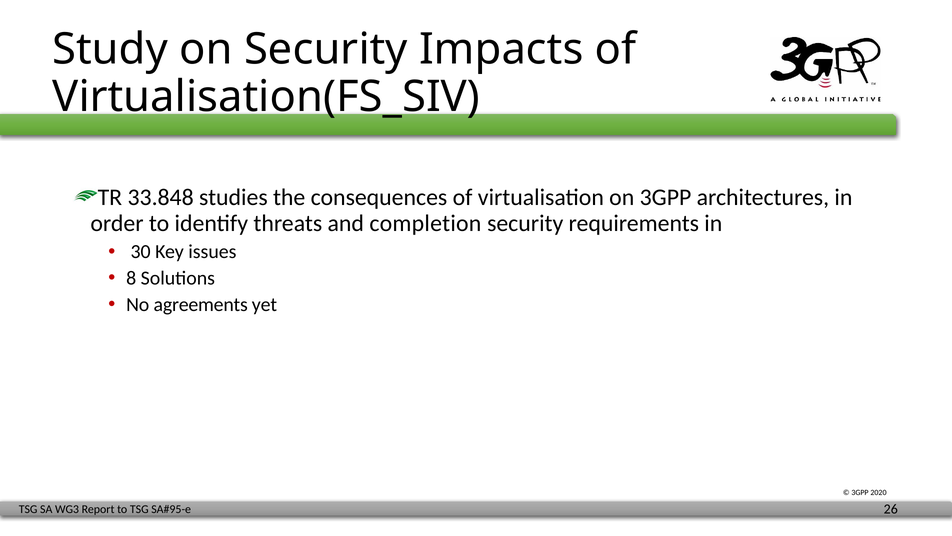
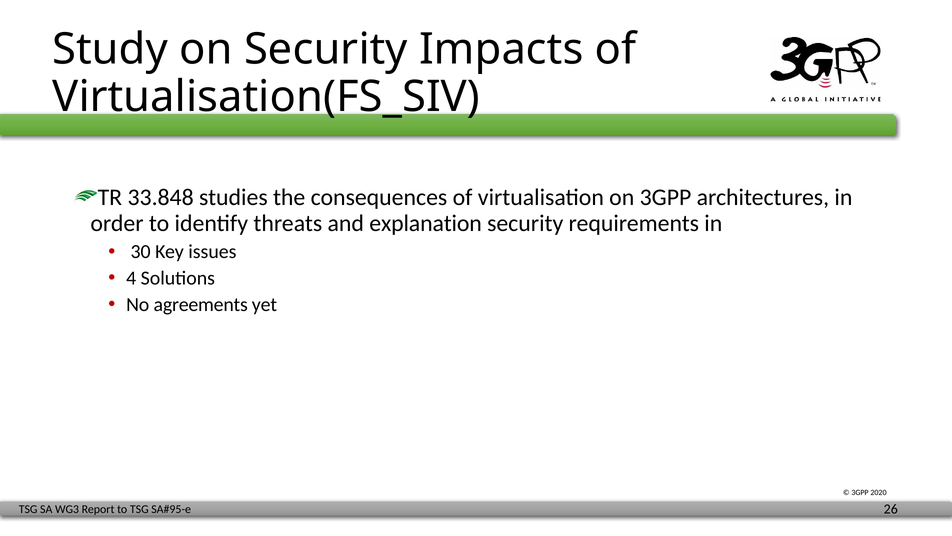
completion: completion -> explanation
8: 8 -> 4
